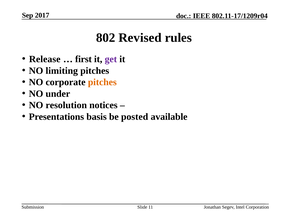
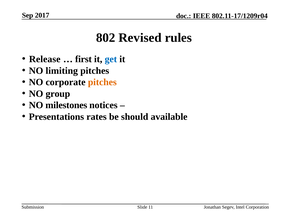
get colour: purple -> blue
under: under -> group
resolution: resolution -> milestones
basis: basis -> rates
posted: posted -> should
